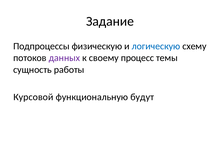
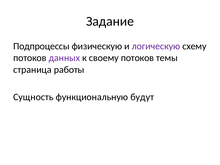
логическую colour: blue -> purple
своему процесс: процесс -> потоков
сущность: сущность -> страница
Курсовой: Курсовой -> Сущность
